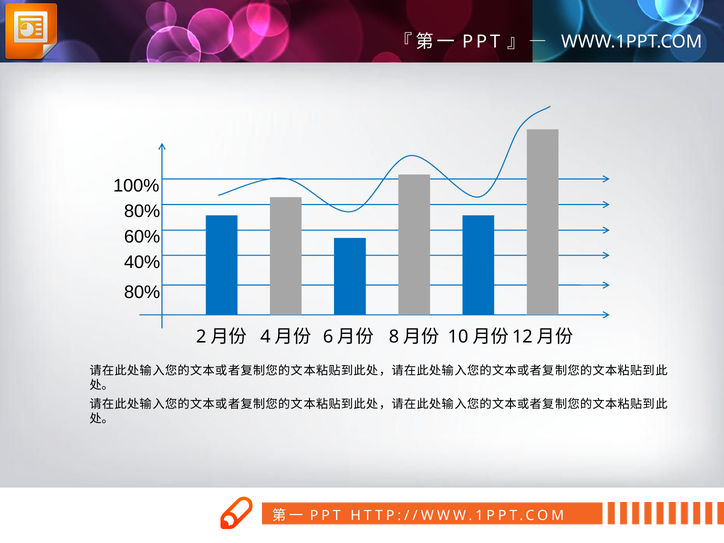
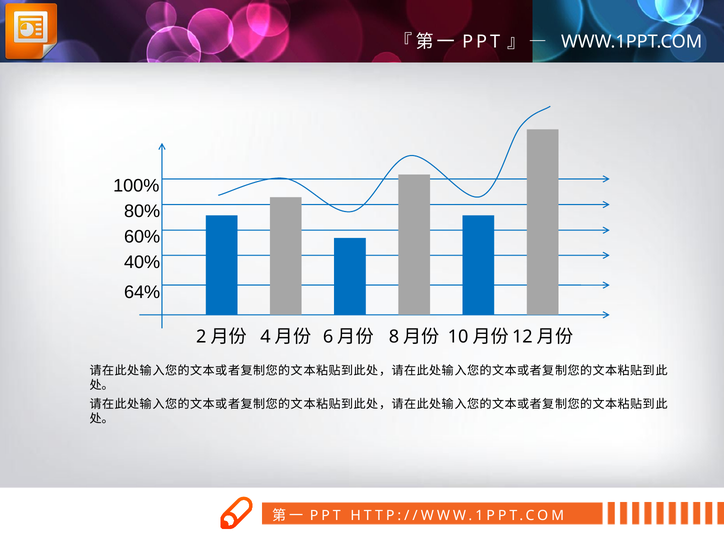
80% at (142, 292): 80% -> 64%
